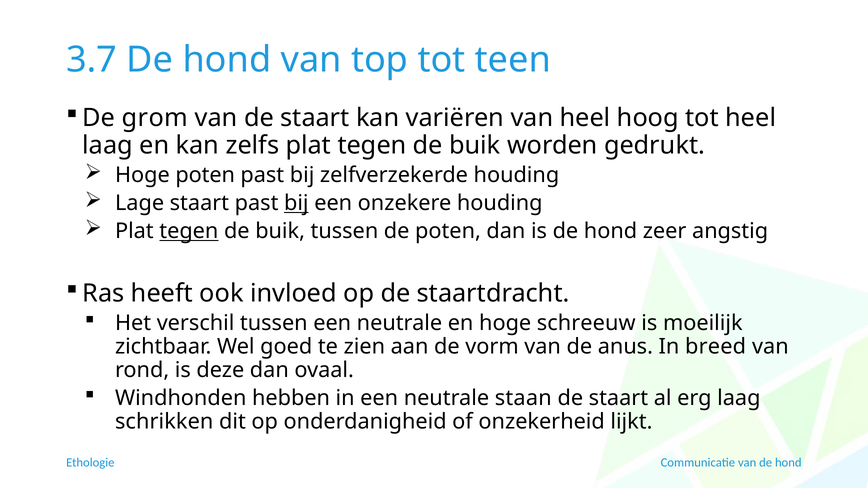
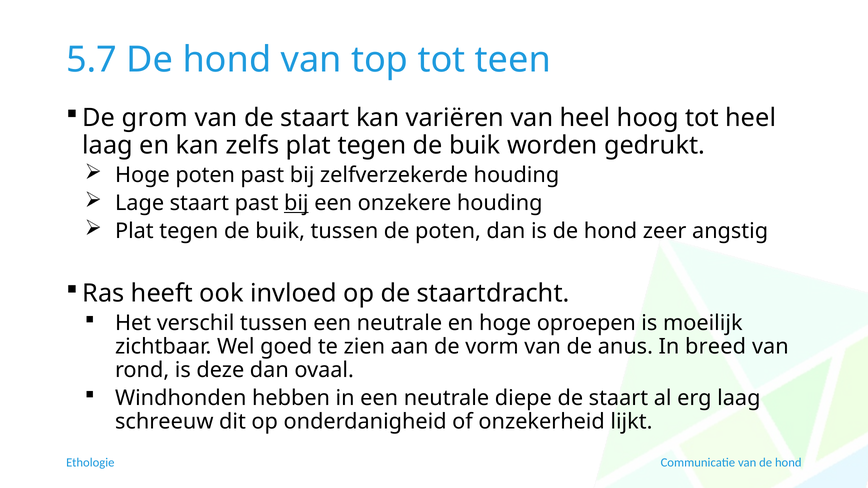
3.7: 3.7 -> 5.7
tegen at (189, 231) underline: present -> none
schreeuw: schreeuw -> oproepen
staan: staan -> diepe
schrikken: schrikken -> schreeuw
